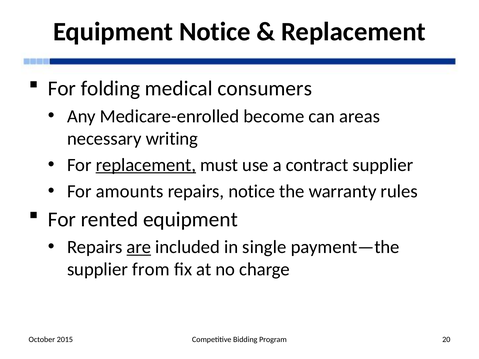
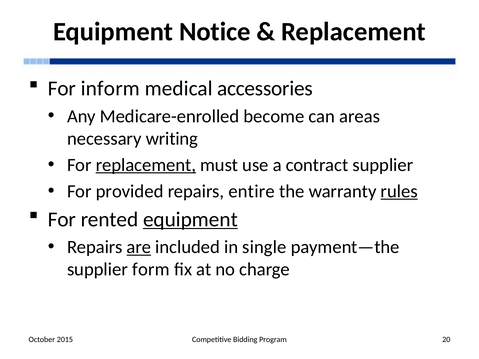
folding: folding -> inform
consumers: consumers -> accessories
amounts: amounts -> provided
repairs notice: notice -> entire
rules underline: none -> present
equipment at (190, 220) underline: none -> present
from: from -> form
